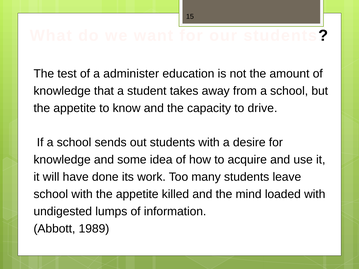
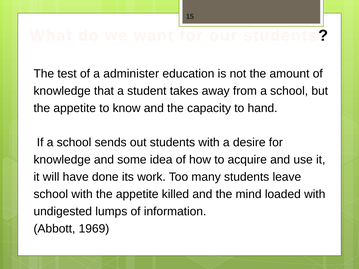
drive: drive -> hand
1989: 1989 -> 1969
